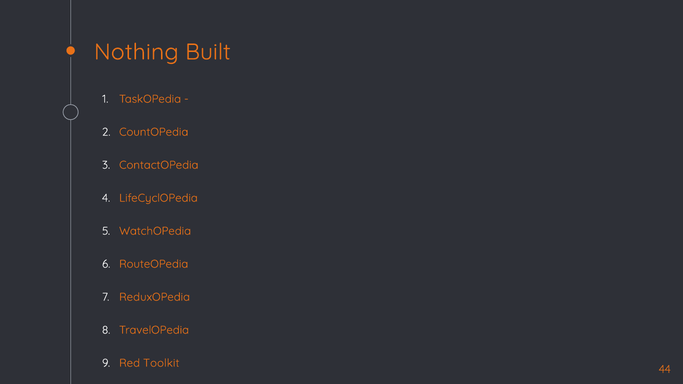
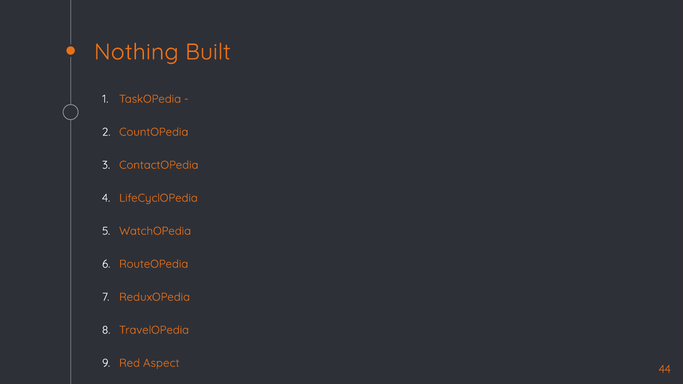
Toolkit: Toolkit -> Aspect
